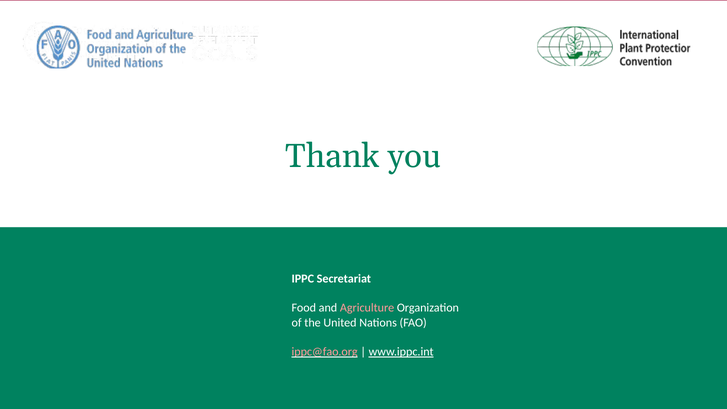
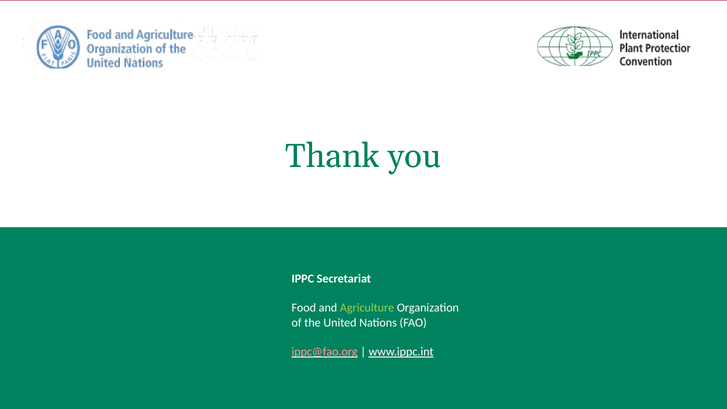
Agriculture colour: pink -> light green
